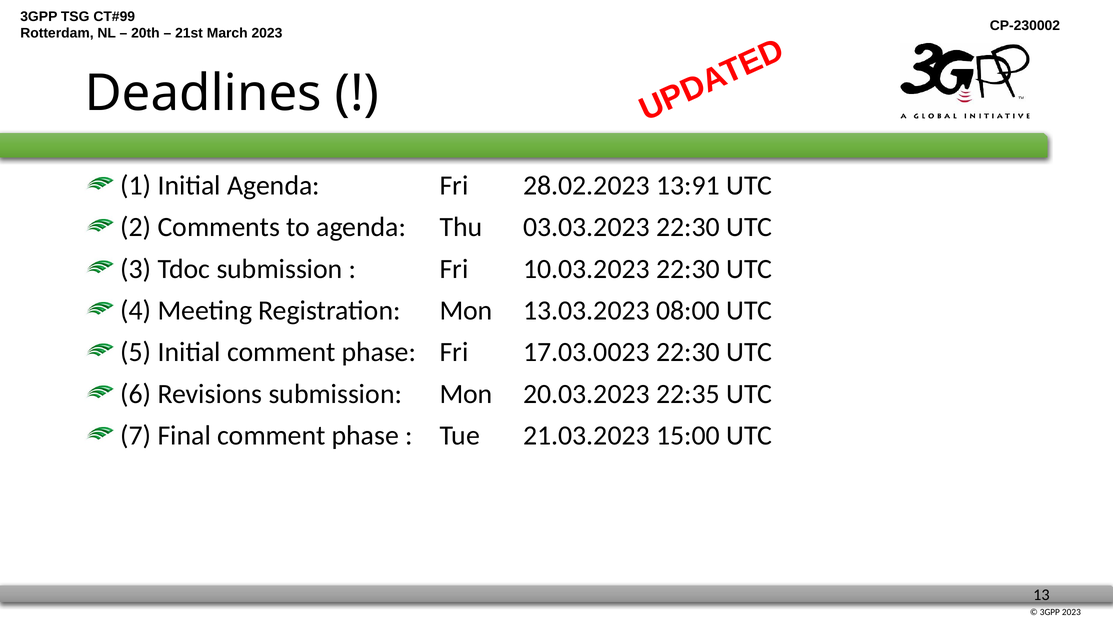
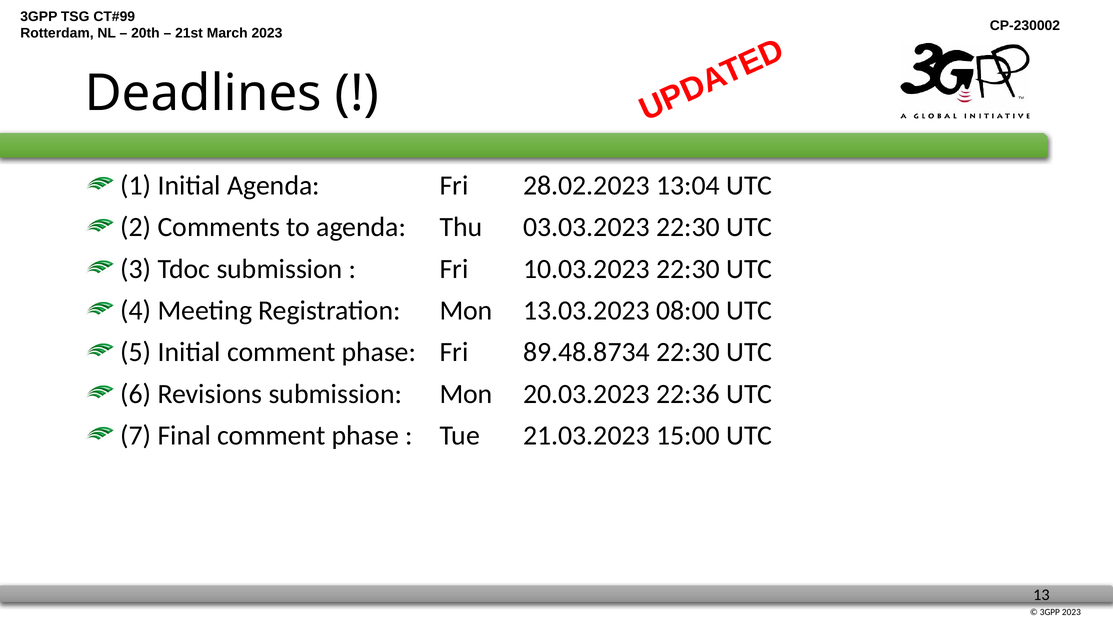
13:91: 13:91 -> 13:04
17.03.0023: 17.03.0023 -> 89.48.8734
22:35: 22:35 -> 22:36
